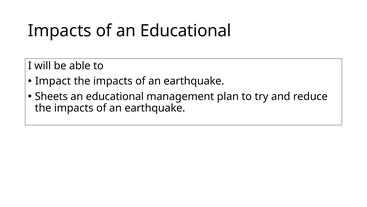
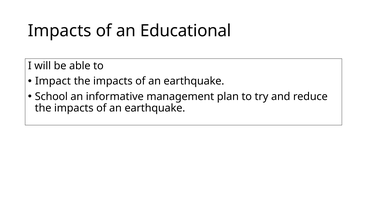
Sheets: Sheets -> School
educational at (115, 96): educational -> informative
